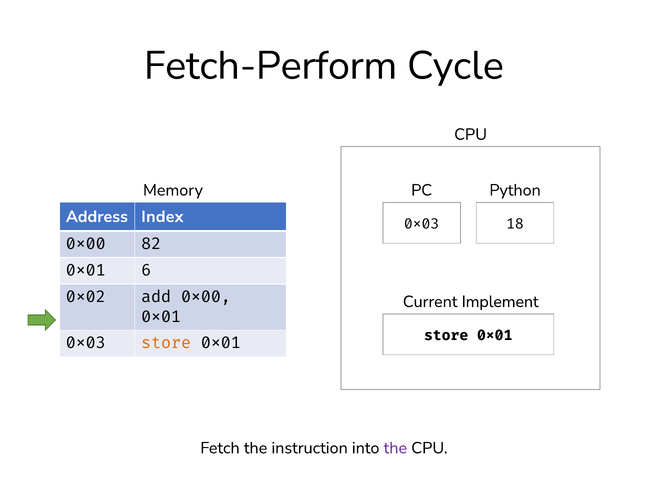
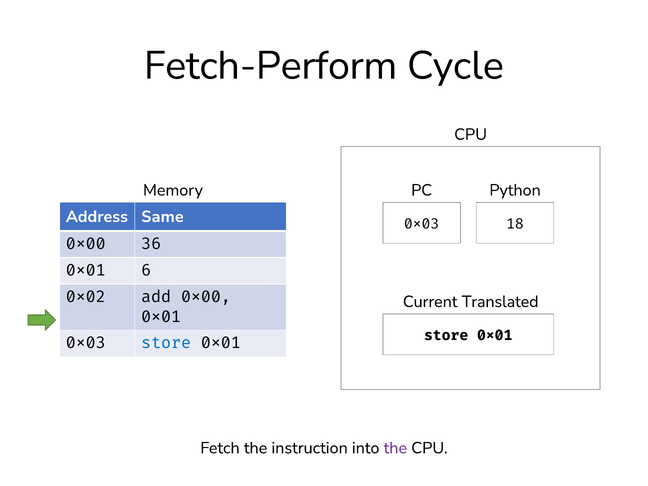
Index: Index -> Same
82: 82 -> 36
Implement: Implement -> Translated
store at (166, 343) colour: orange -> blue
